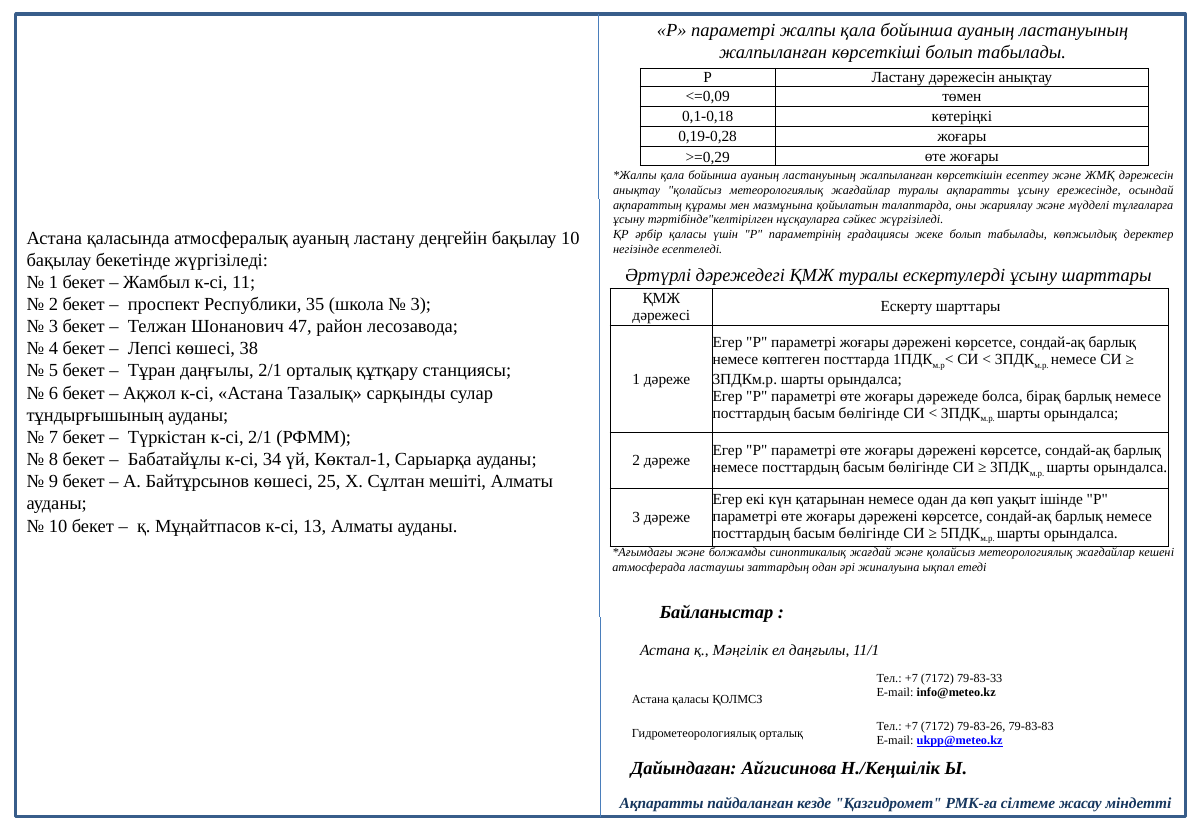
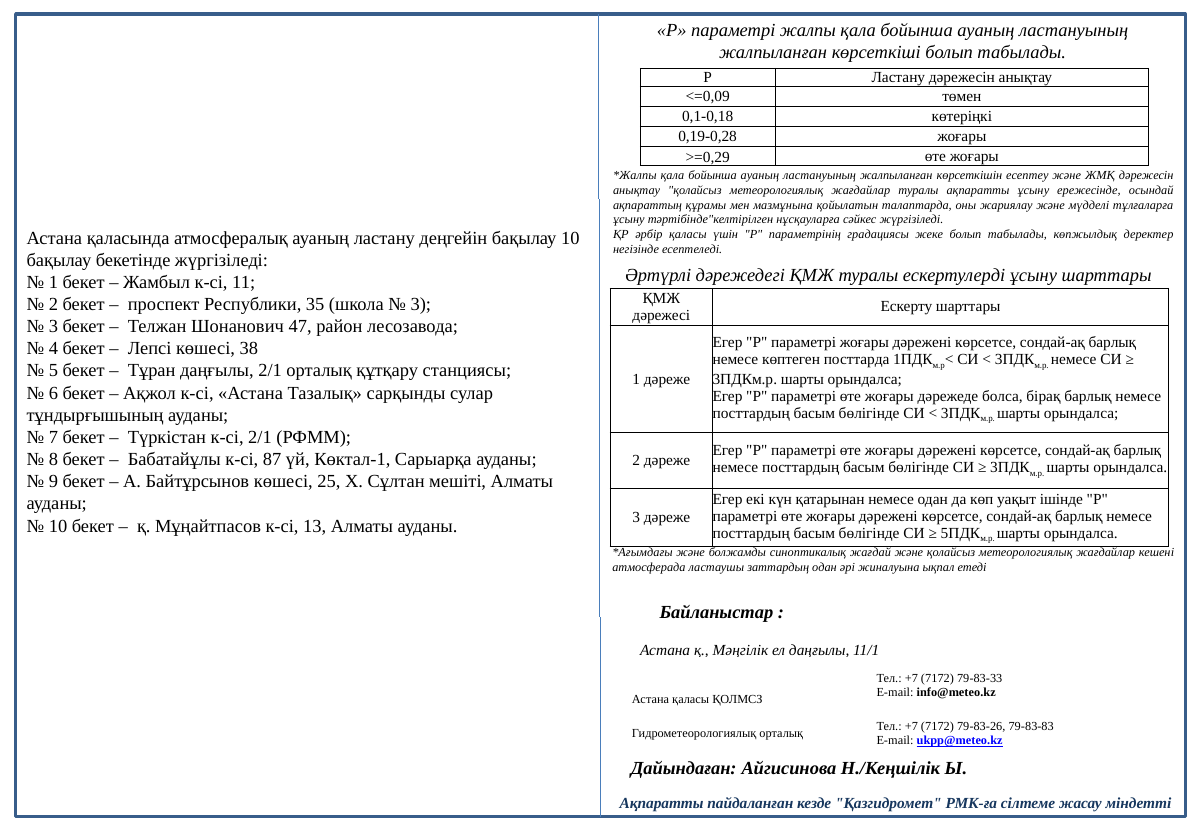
34: 34 -> 87
